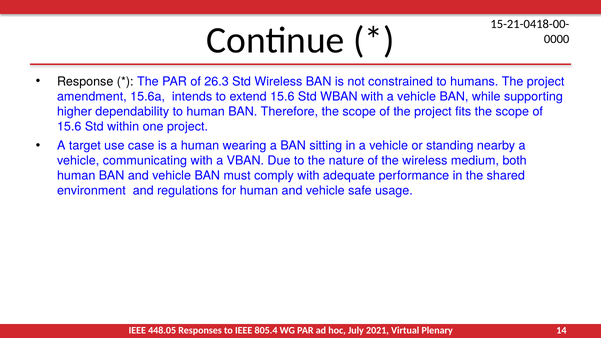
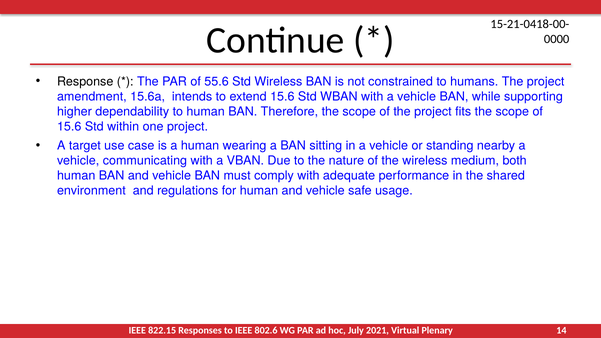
26.3: 26.3 -> 55.6
448.05: 448.05 -> 822.15
805.4: 805.4 -> 802.6
